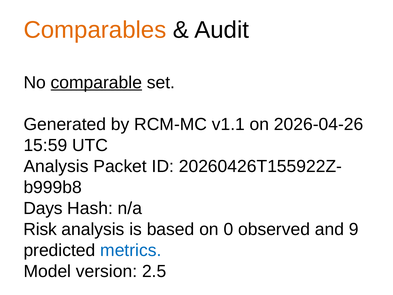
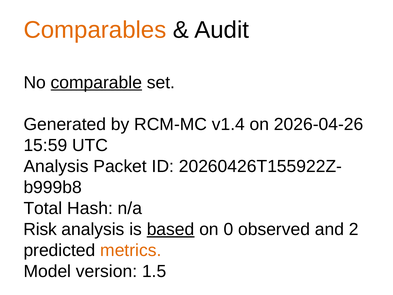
v1.1: v1.1 -> v1.4
Days: Days -> Total
based underline: none -> present
9: 9 -> 2
metrics colour: blue -> orange
2.5: 2.5 -> 1.5
